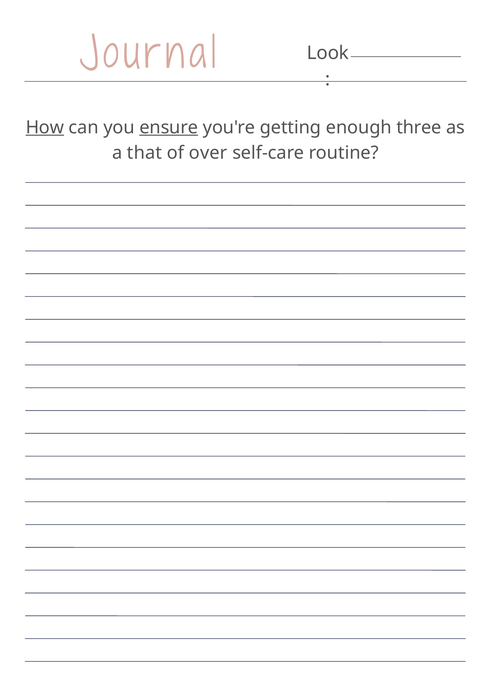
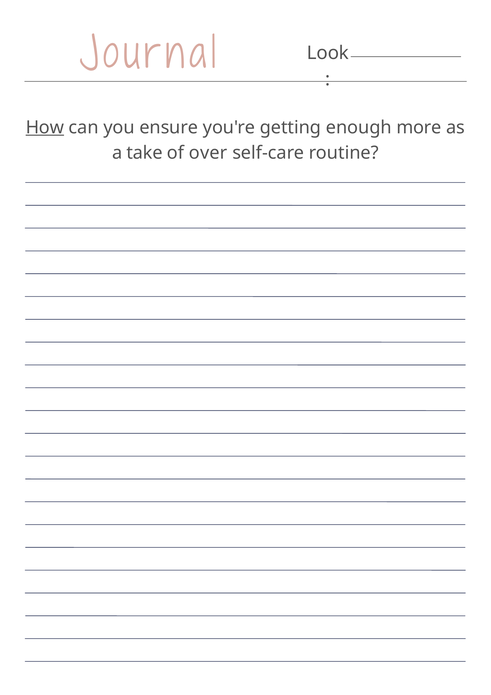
ensure underline: present -> none
three: three -> more
that: that -> take
